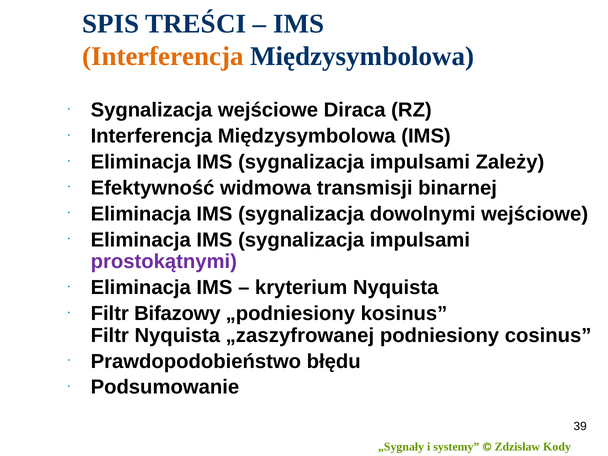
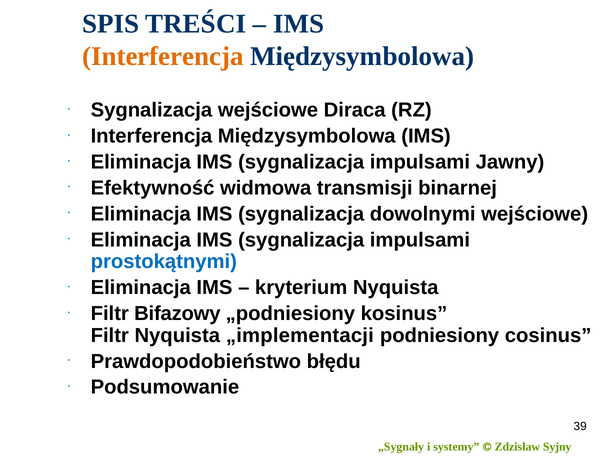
Zależy: Zależy -> Jawny
prostokątnymi colour: purple -> blue
„zaszyfrowanej: „zaszyfrowanej -> „implementacji
Kody: Kody -> Syjny
